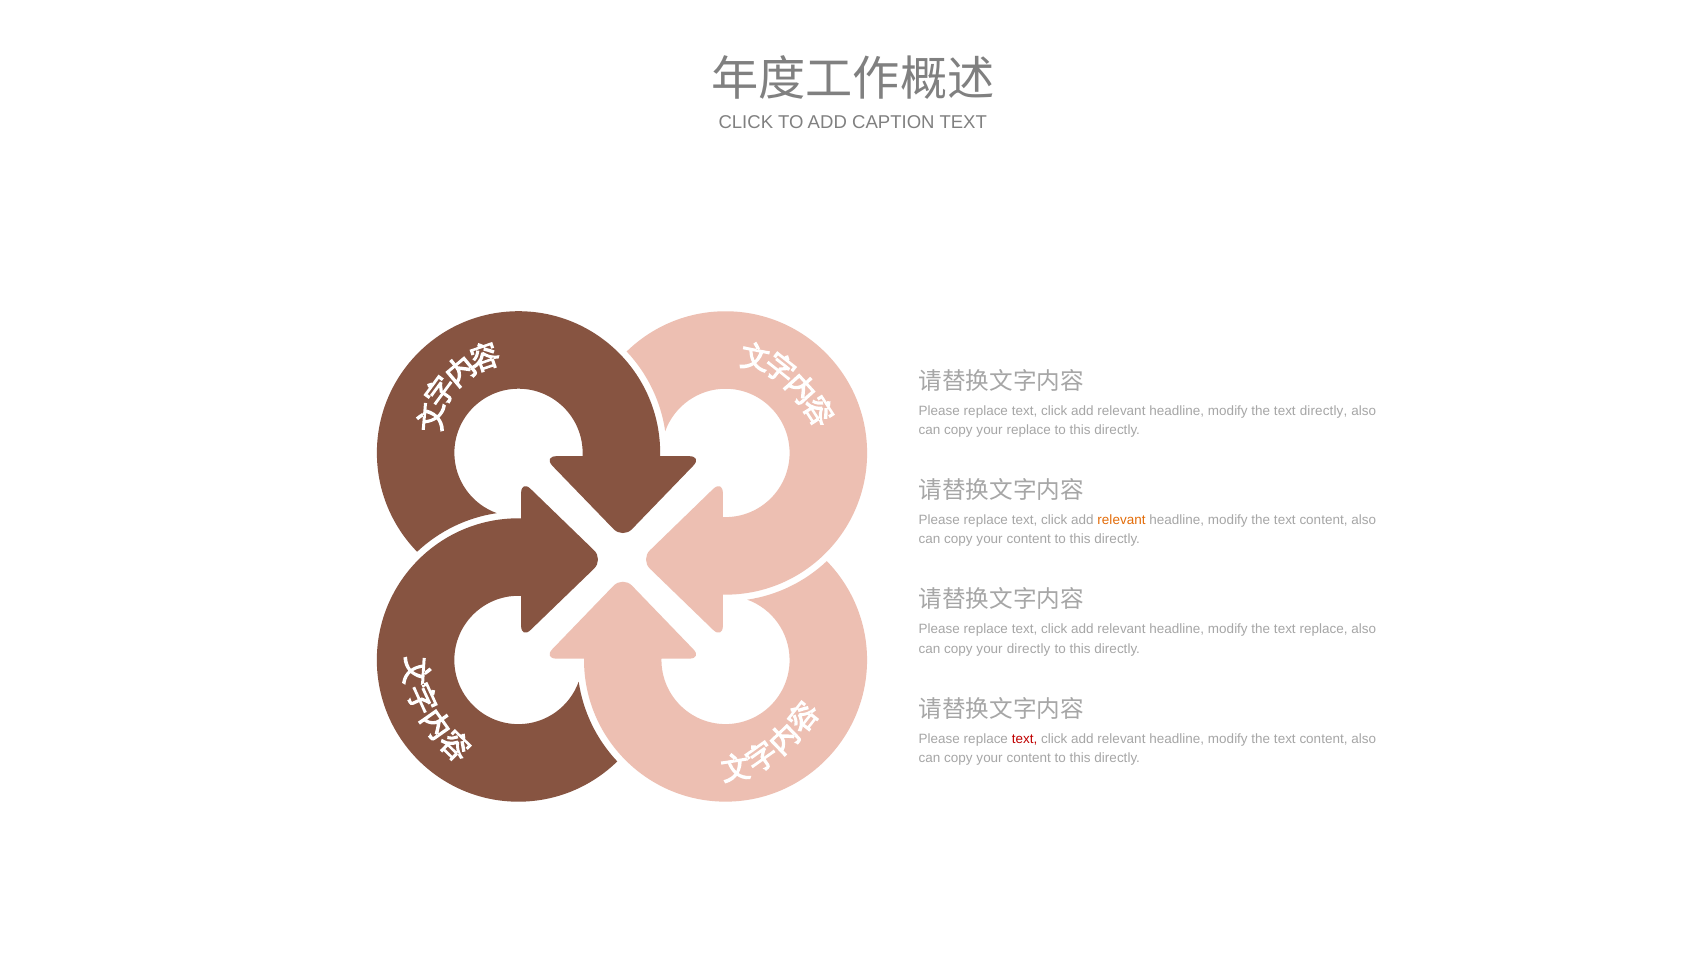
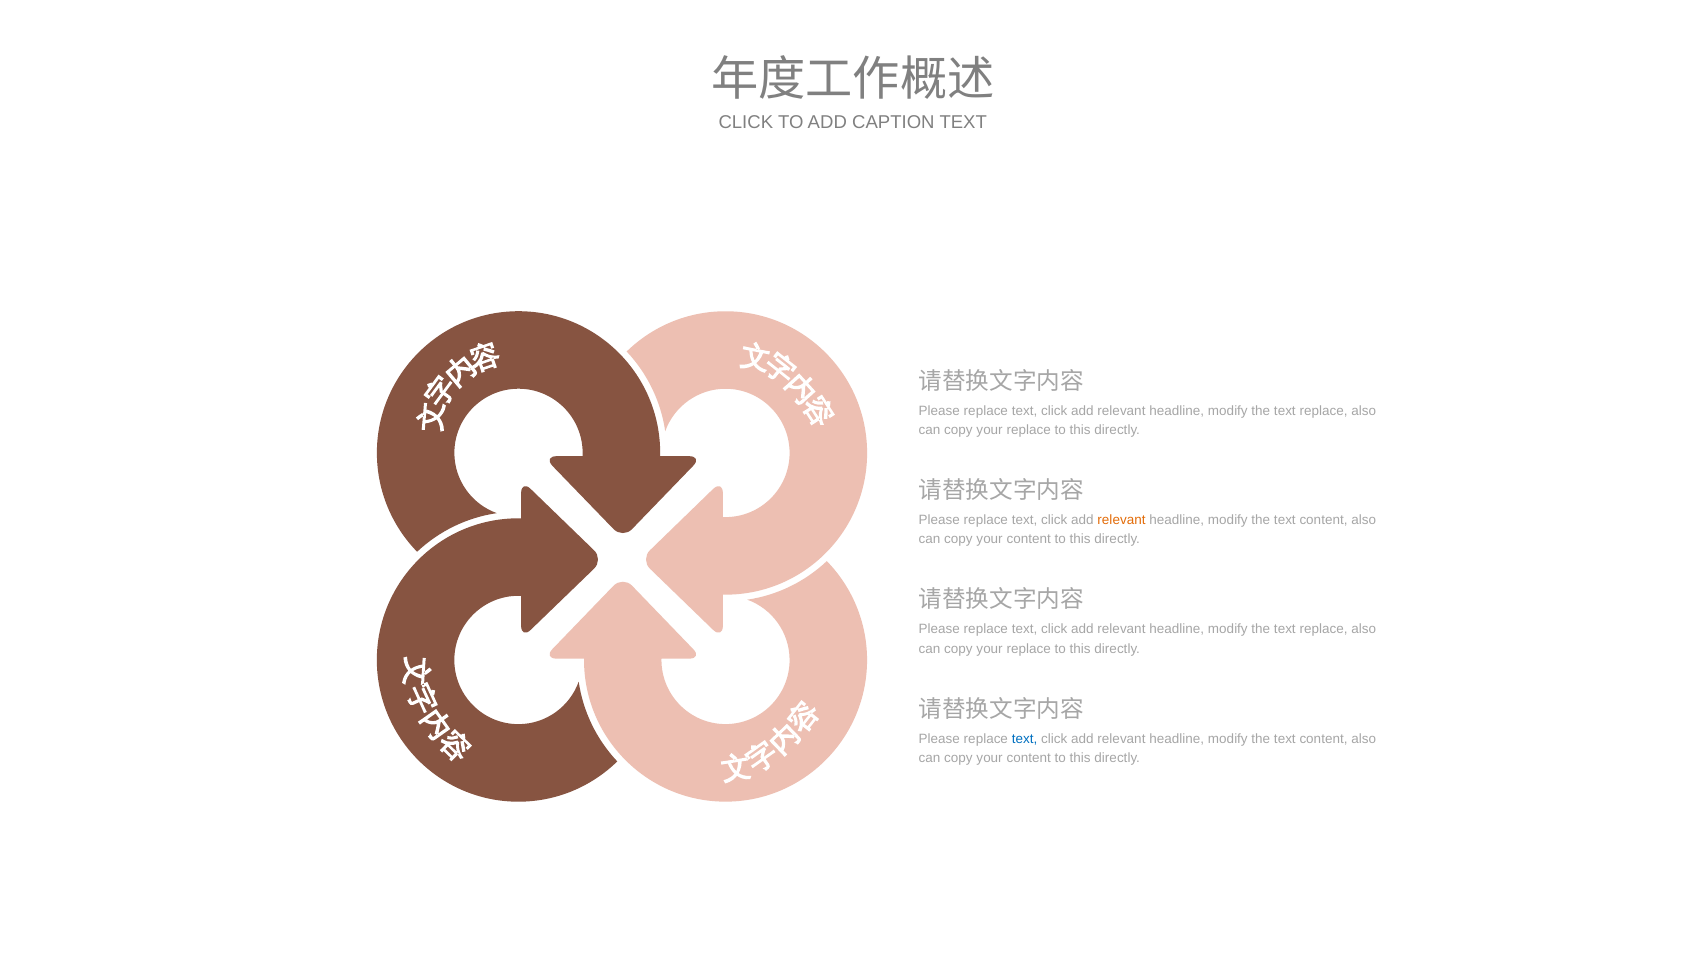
directly at (1324, 411): directly -> replace
directly at (1029, 648): directly -> replace
text at (1024, 738) colour: red -> blue
